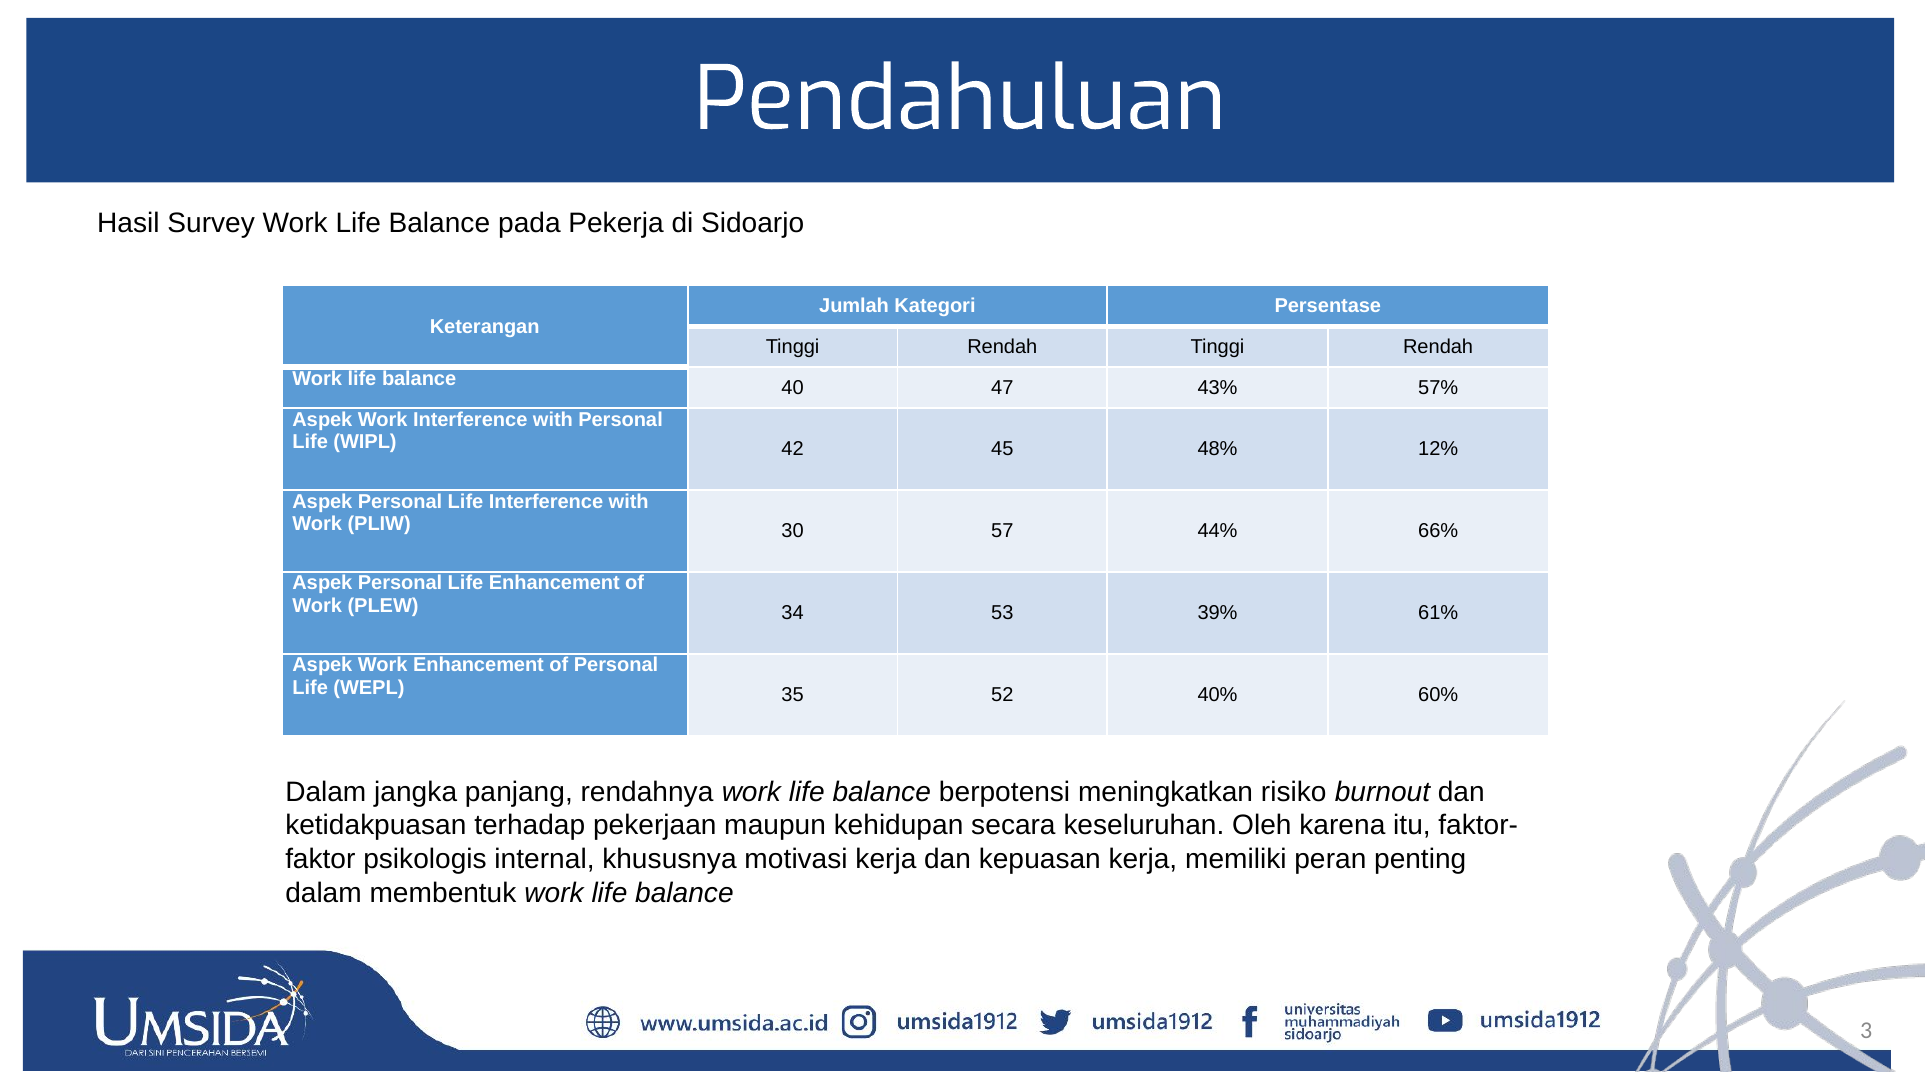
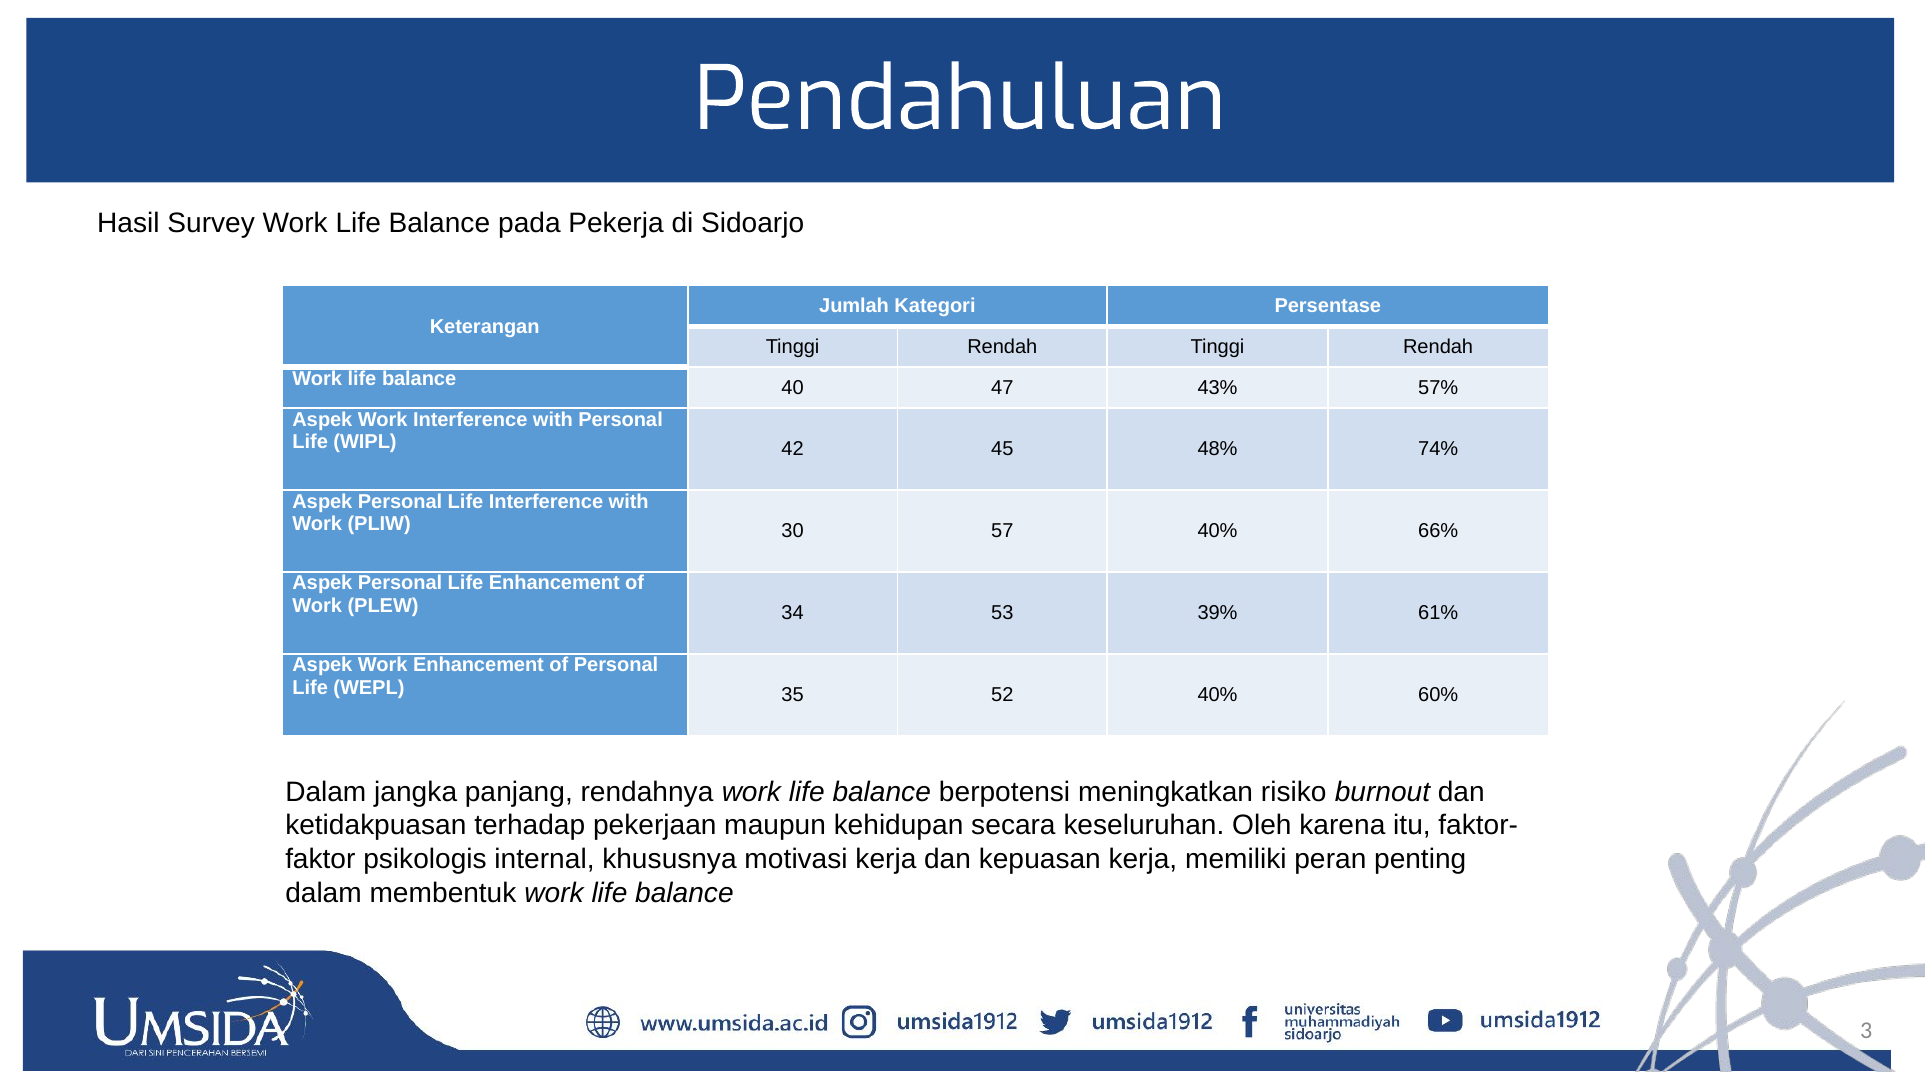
12%: 12% -> 74%
57 44%: 44% -> 40%
